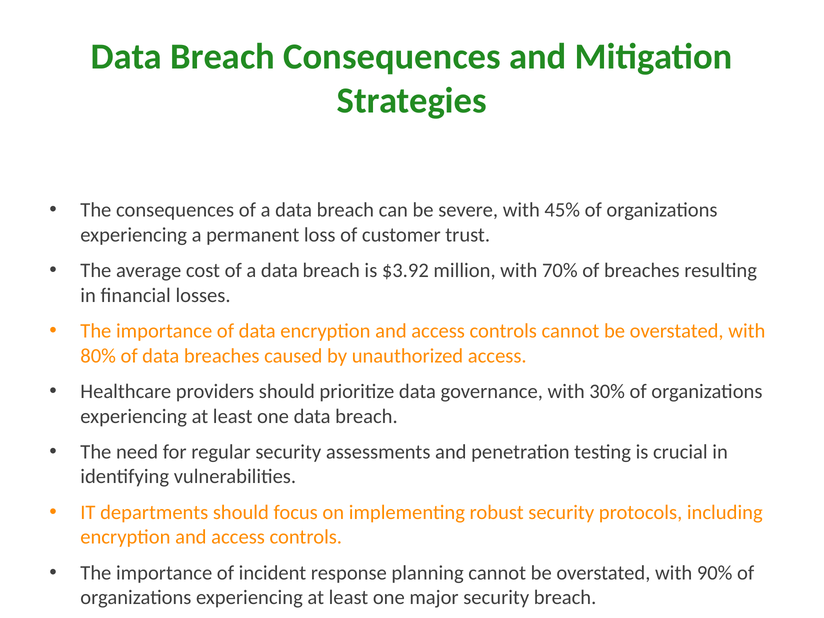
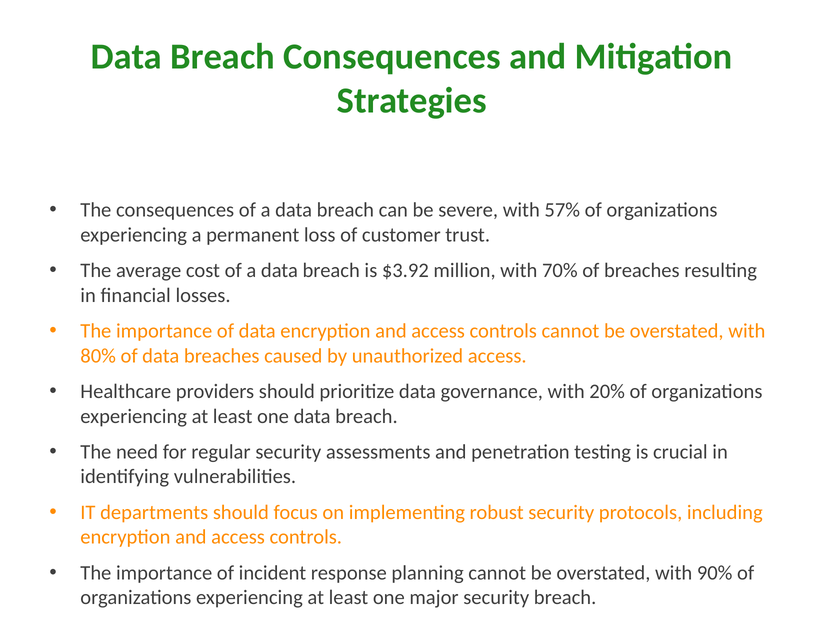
45%: 45% -> 57%
30%: 30% -> 20%
